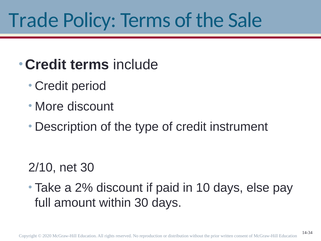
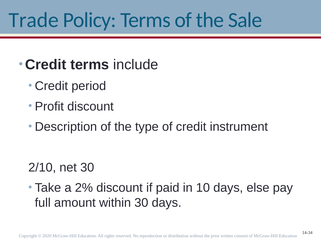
More: More -> Profit
